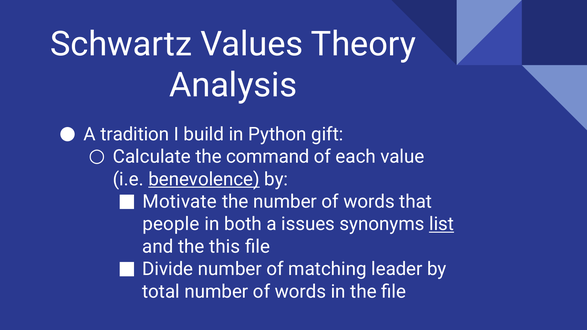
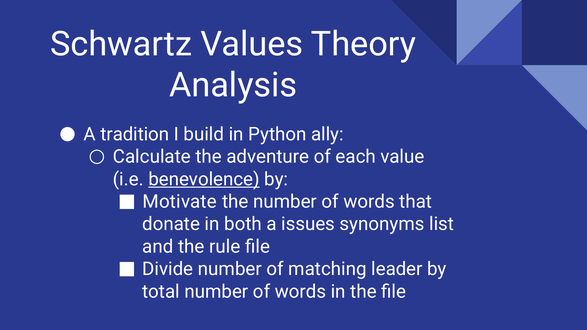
gift: gift -> ally
command: command -> adventure
people: people -> donate
list underline: present -> none
this: this -> rule
